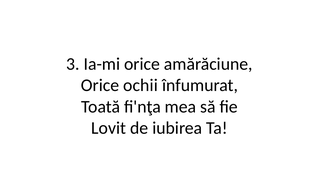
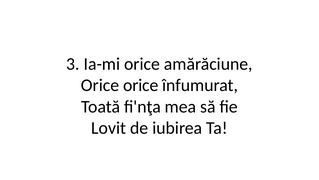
Orice ochii: ochii -> orice
